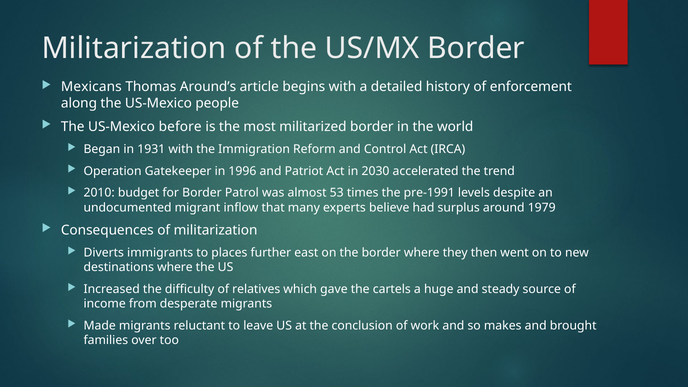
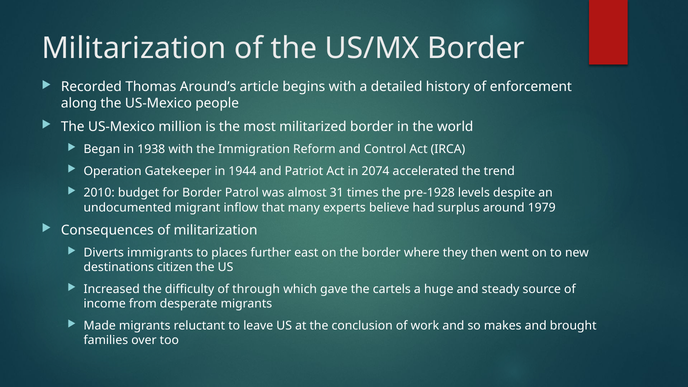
Mexicans: Mexicans -> Recorded
before: before -> million
1931: 1931 -> 1938
1996: 1996 -> 1944
2030: 2030 -> 2074
53: 53 -> 31
pre-1991: pre-1991 -> pre-1928
destinations where: where -> citizen
relatives: relatives -> through
